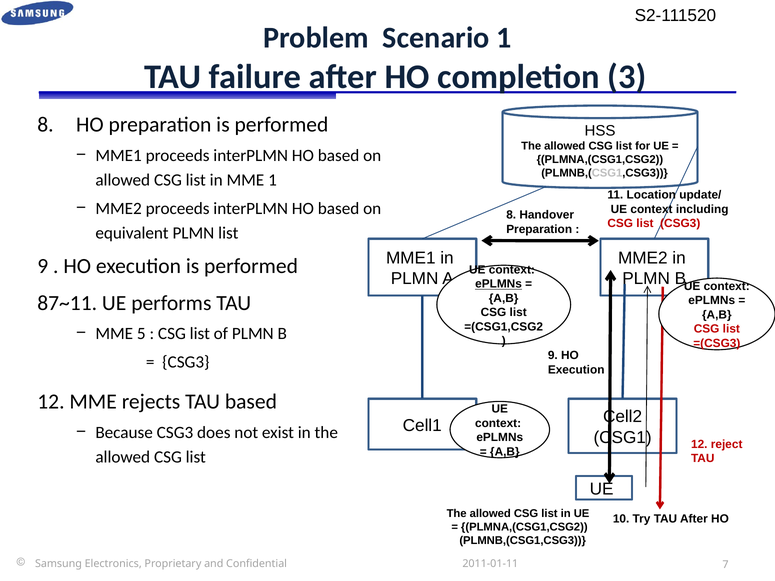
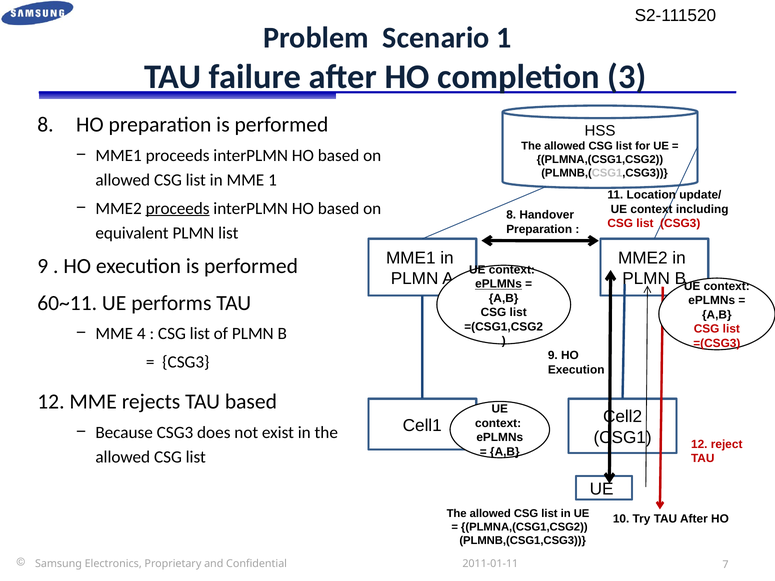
proceeds at (178, 208) underline: none -> present
87~11: 87~11 -> 60~11
5: 5 -> 4
